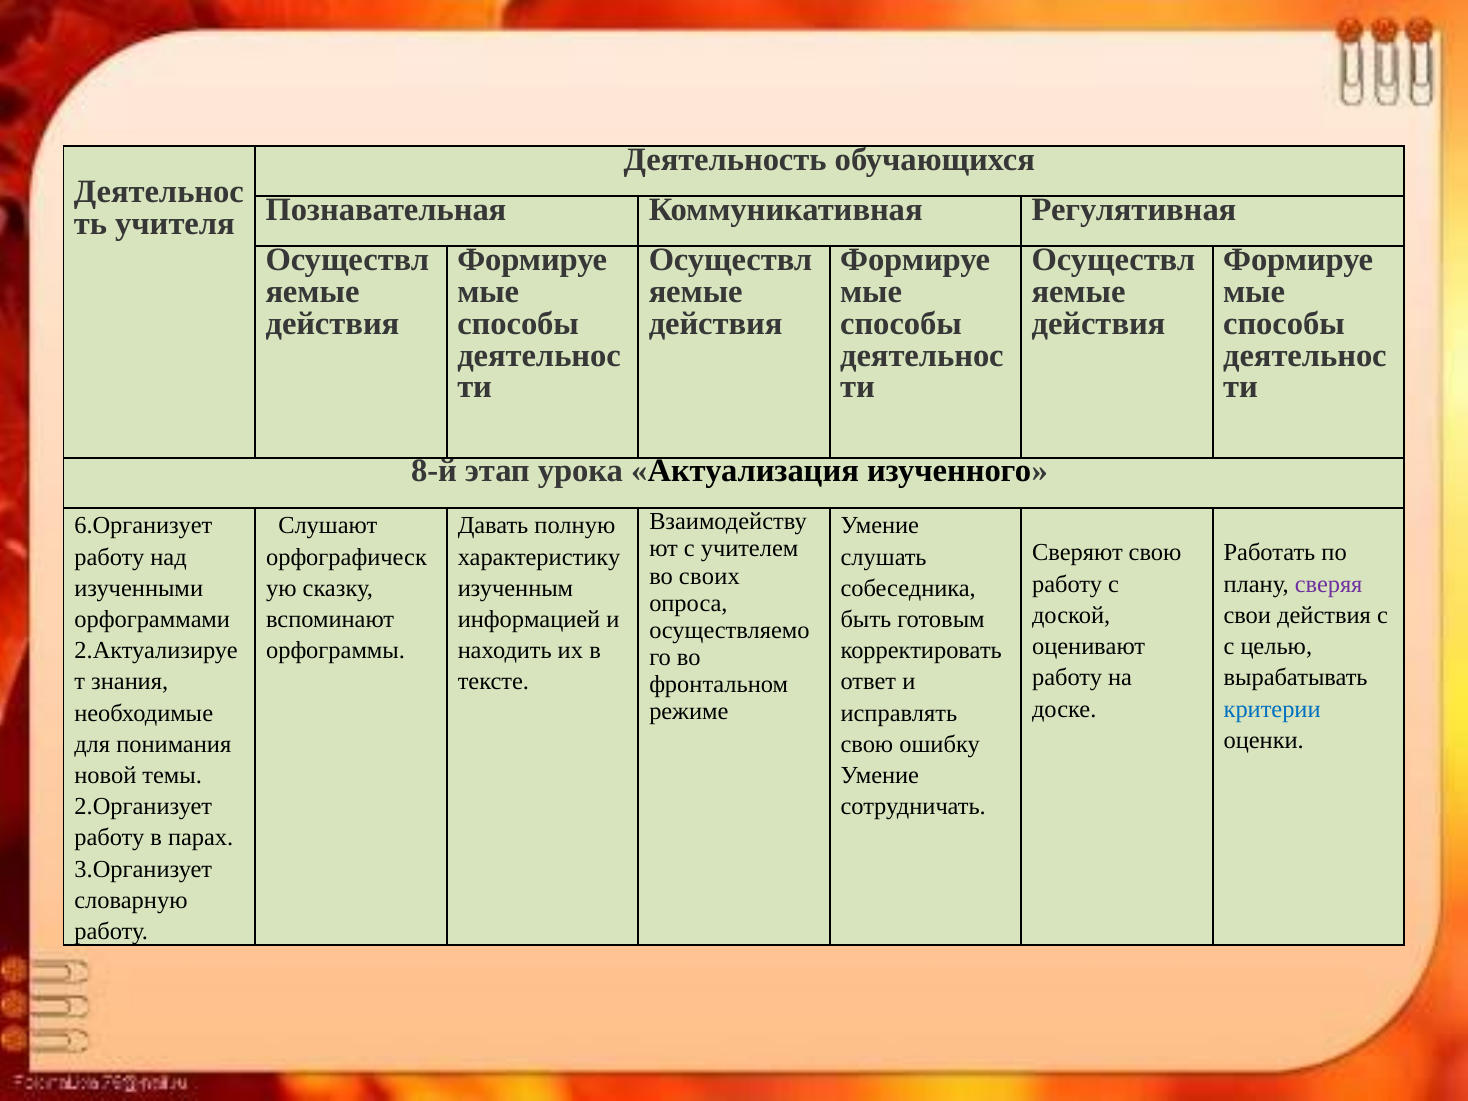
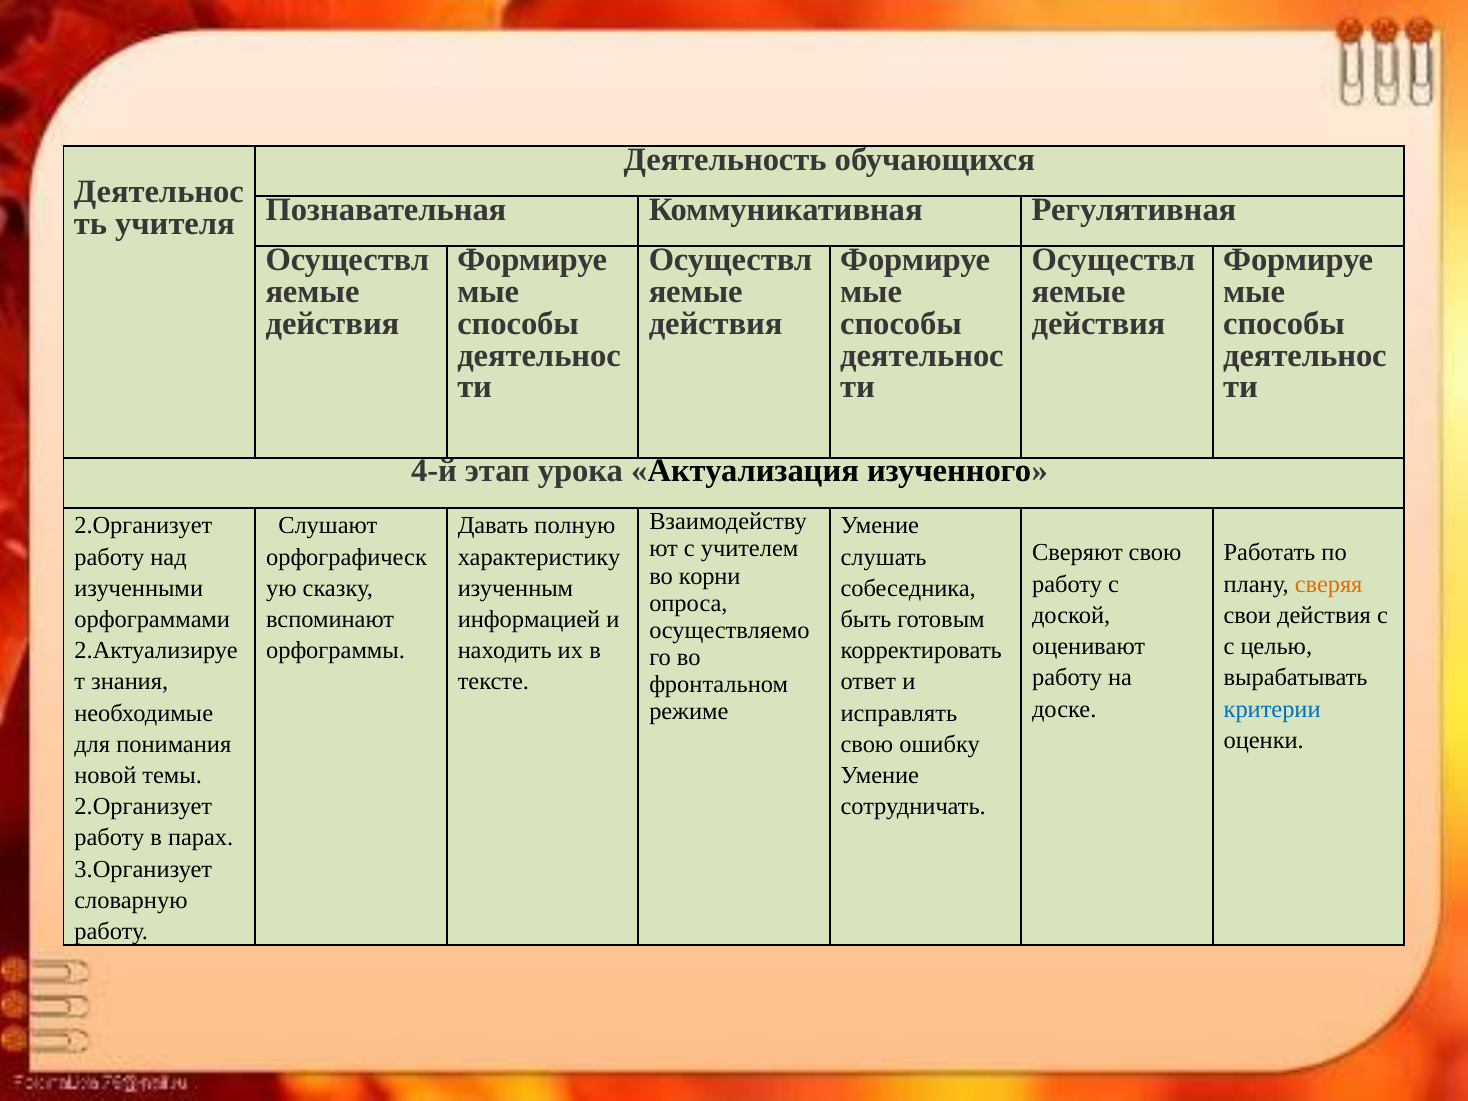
8-й: 8-й -> 4-й
6.Организует at (143, 526): 6.Организует -> 2.Организует
своих: своих -> корни
сверяя colour: purple -> orange
